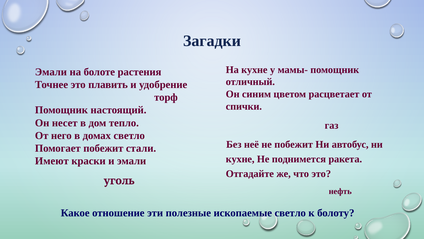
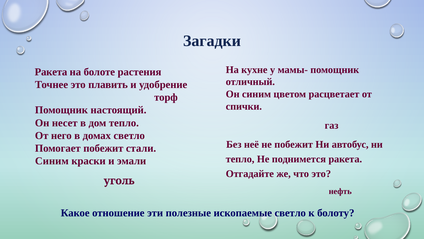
Эмали at (51, 72): Эмали -> Ракета
кухне at (240, 159): кухне -> тепло
Имеют at (52, 161): Имеют -> Синим
